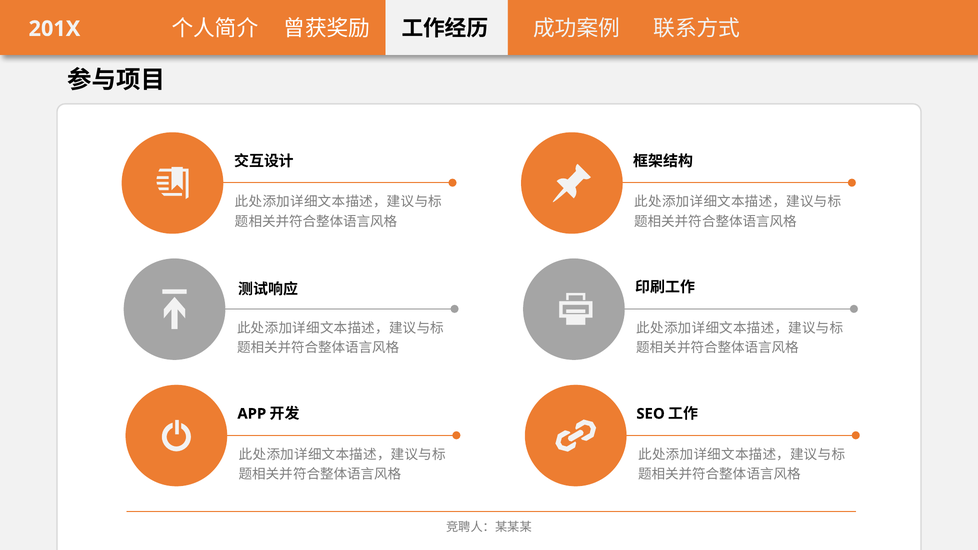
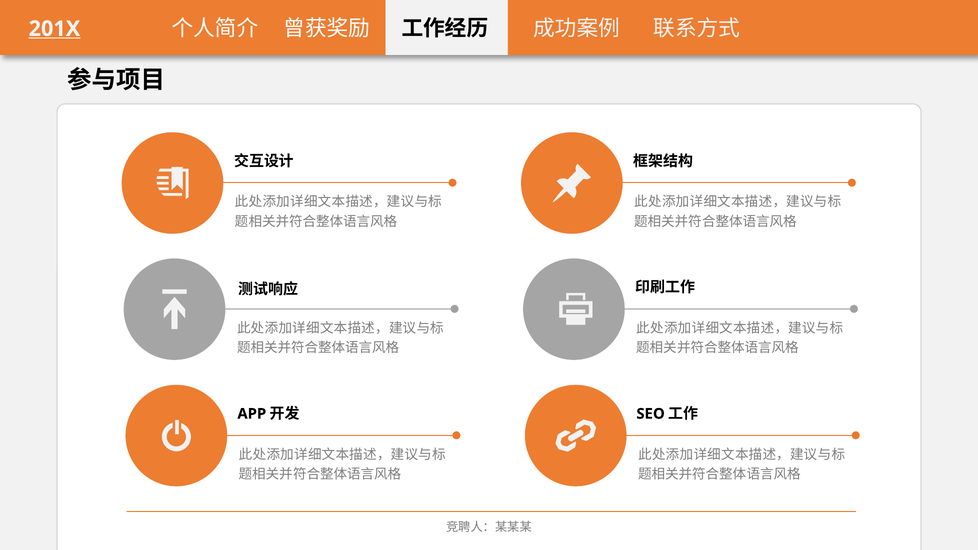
201X underline: none -> present
